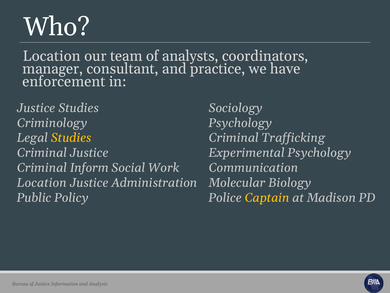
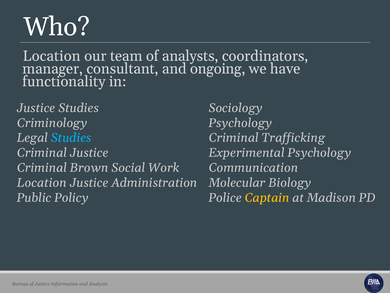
practice: practice -> ongoing
enforcement: enforcement -> functionality
Studies at (71, 138) colour: yellow -> light blue
Inform: Inform -> Brown
